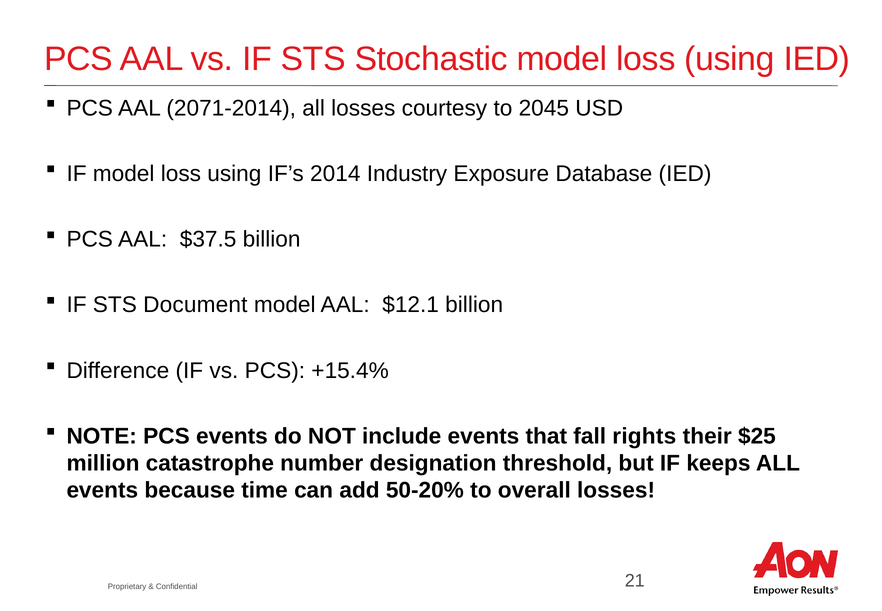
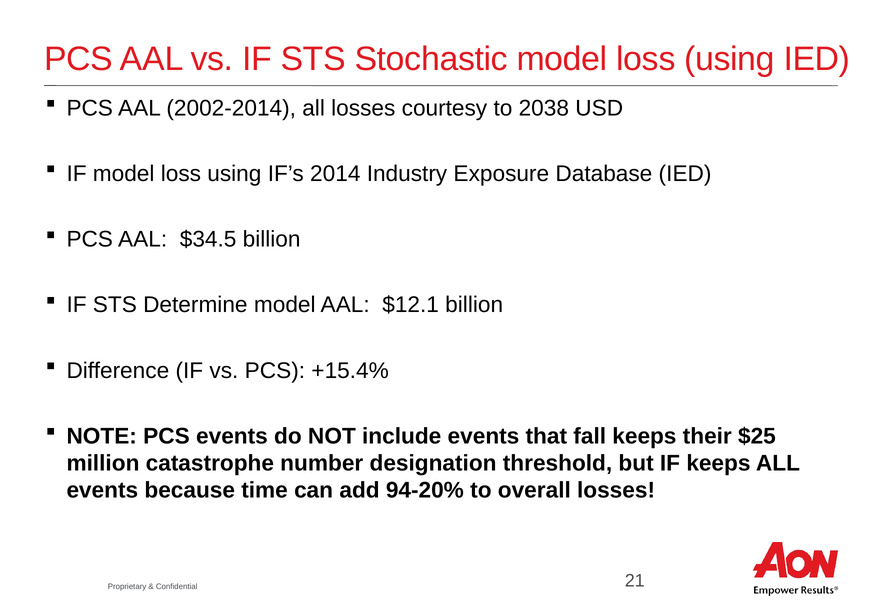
2071-2014: 2071-2014 -> 2002-2014
2045: 2045 -> 2038
$37.5: $37.5 -> $34.5
Document: Document -> Determine
fall rights: rights -> keeps
50-20%: 50-20% -> 94-20%
